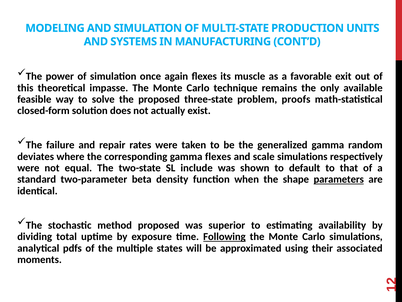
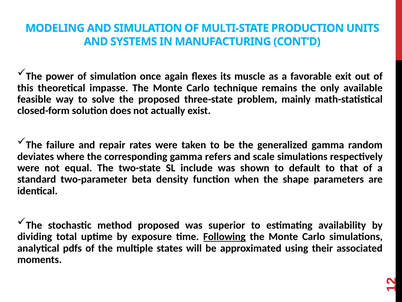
proofs: proofs -> mainly
gamma flexes: flexes -> refers
parameters underline: present -> none
